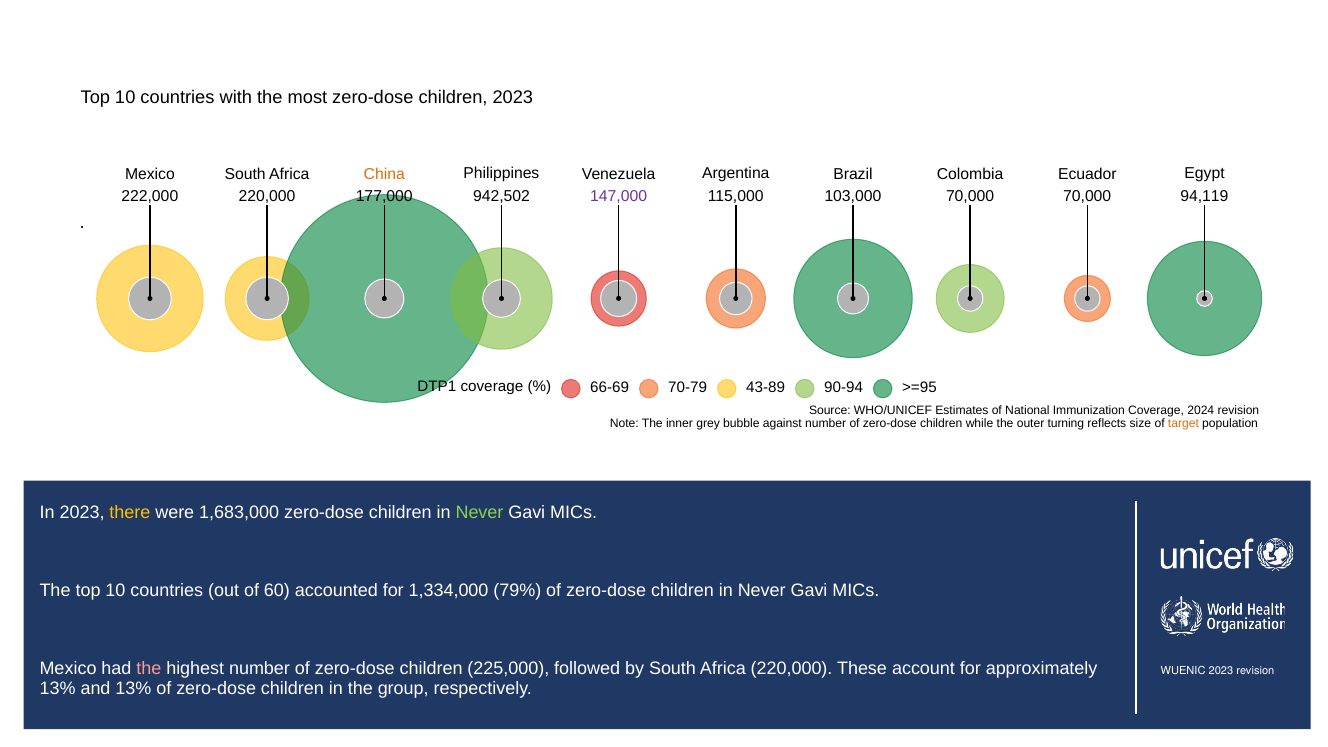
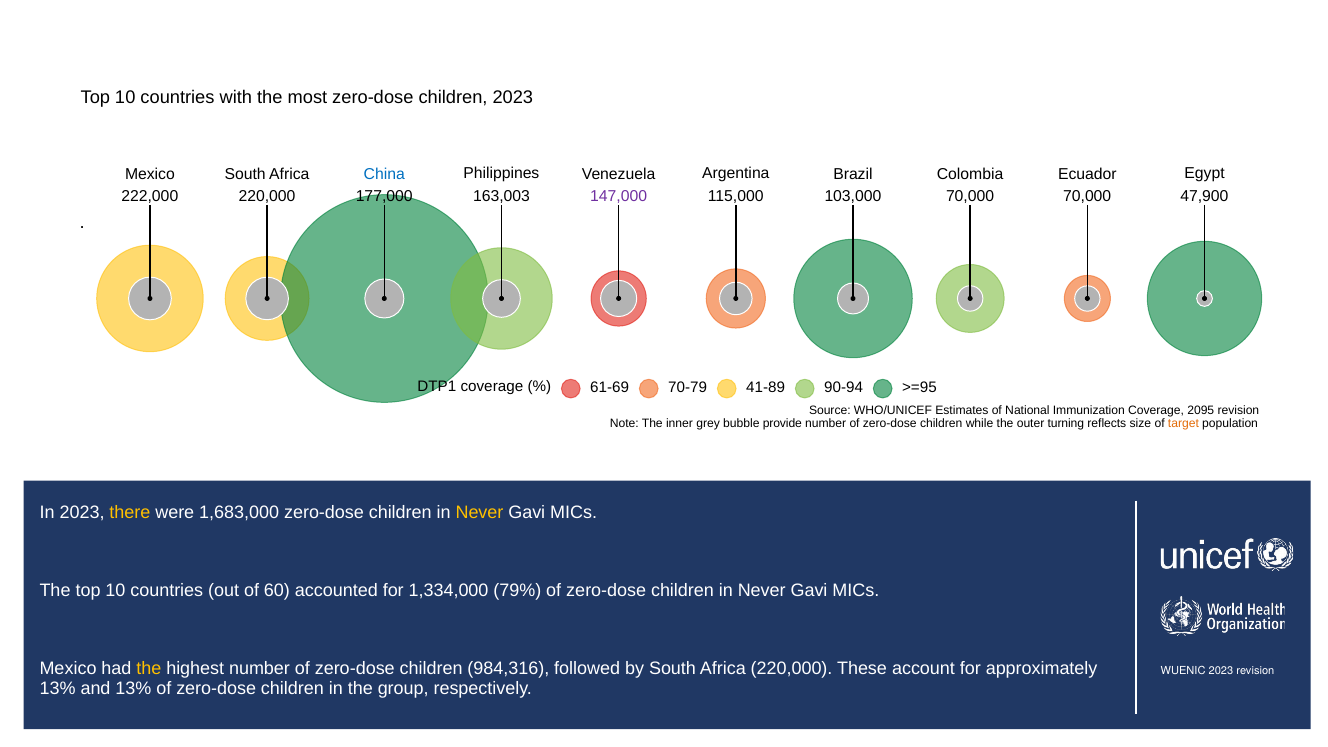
China colour: orange -> blue
942,502: 942,502 -> 163,003
94,119: 94,119 -> 47,900
66-69: 66-69 -> 61-69
43-89: 43-89 -> 41-89
2024: 2024 -> 2095
against: against -> provide
Never at (479, 513) colour: light green -> yellow
the at (149, 669) colour: pink -> yellow
225,000: 225,000 -> 984,316
